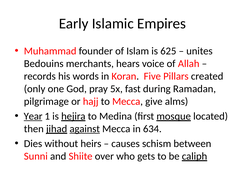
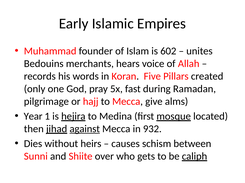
625: 625 -> 602
Year underline: present -> none
634: 634 -> 932
